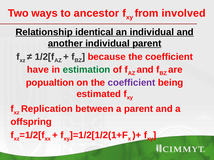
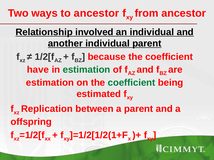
from involved: involved -> ancestor
identical: identical -> involved
popualtion at (50, 83): popualtion -> estimation
coefficient at (132, 83) colour: purple -> green
